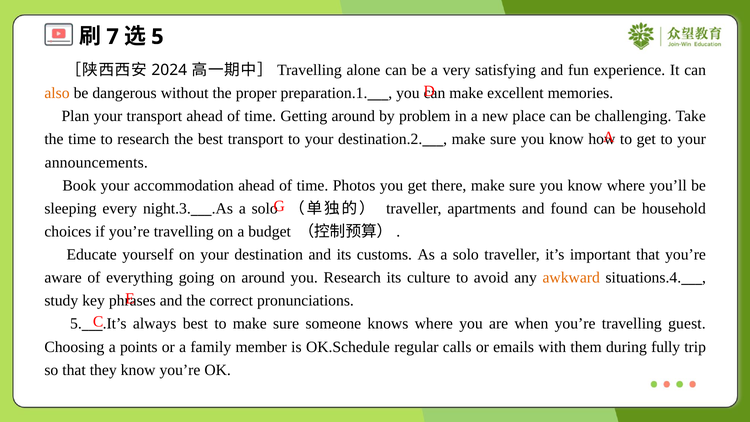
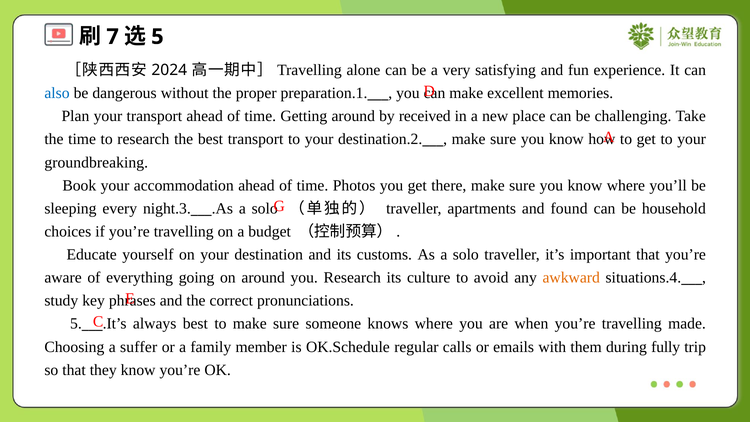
also colour: orange -> blue
problem: problem -> received
announcements: announcements -> groundbreaking
guest: guest -> made
points: points -> suffer
